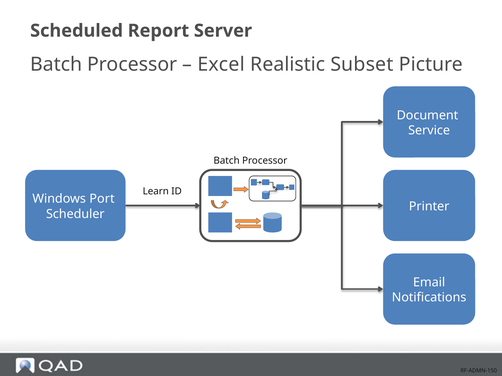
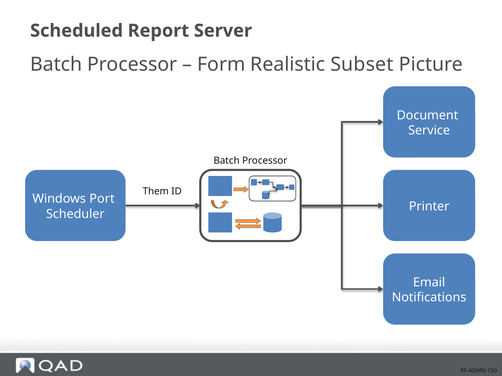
Excel: Excel -> Form
Learn: Learn -> Them
